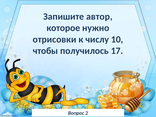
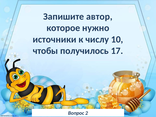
отрисовки: отрисовки -> источники
